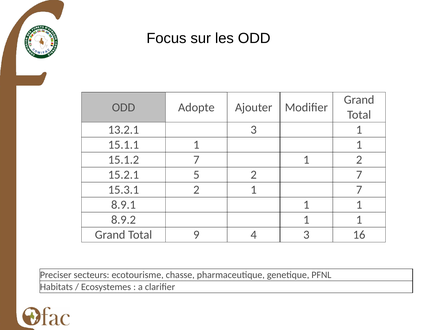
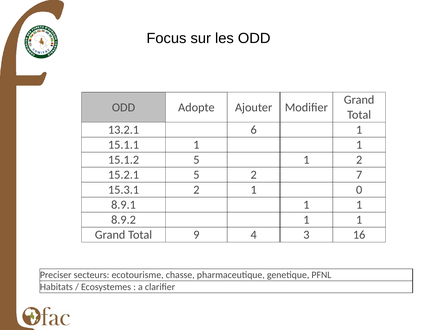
13.2.1 3: 3 -> 6
15.1.2 7: 7 -> 5
1 7: 7 -> 0
